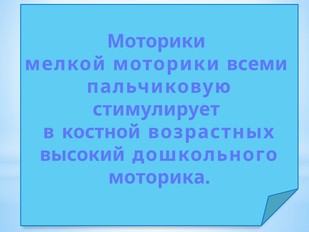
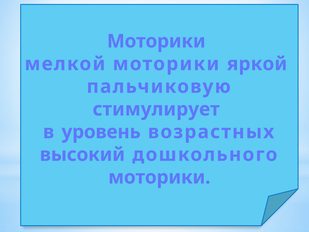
всеми: всеми -> яркой
костной: костной -> уровень
моторика at (159, 177): моторика -> моторики
